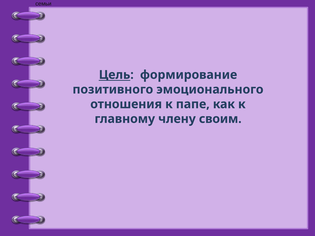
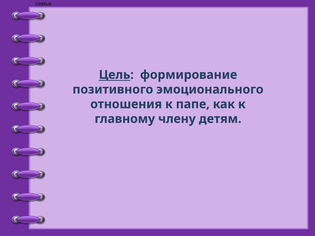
своим: своим -> детям
